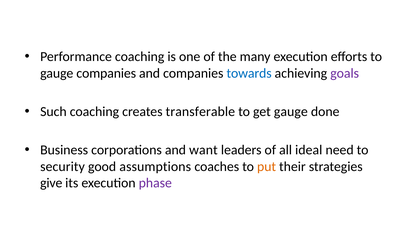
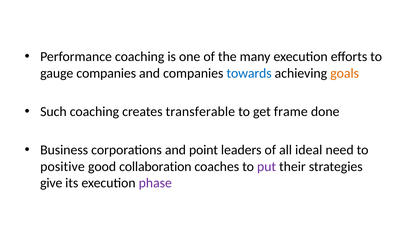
goals colour: purple -> orange
get gauge: gauge -> frame
want: want -> point
security: security -> positive
assumptions: assumptions -> collaboration
put colour: orange -> purple
